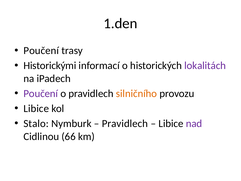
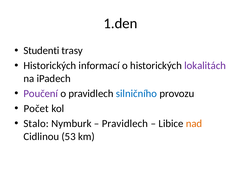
Poučení at (41, 51): Poučení -> Studenti
Historickými at (50, 66): Historickými -> Historických
silničního colour: orange -> blue
Libice at (36, 108): Libice -> Počet
nad colour: purple -> orange
66: 66 -> 53
